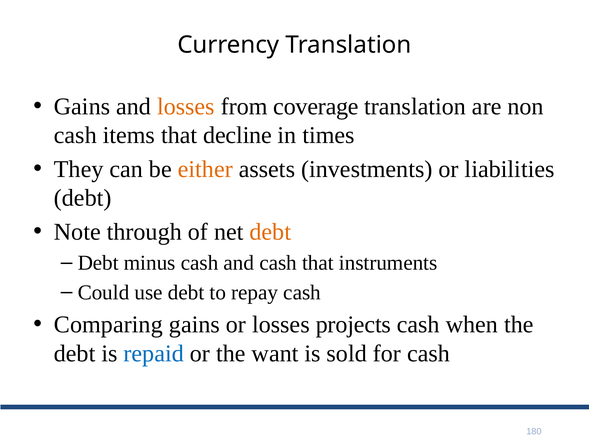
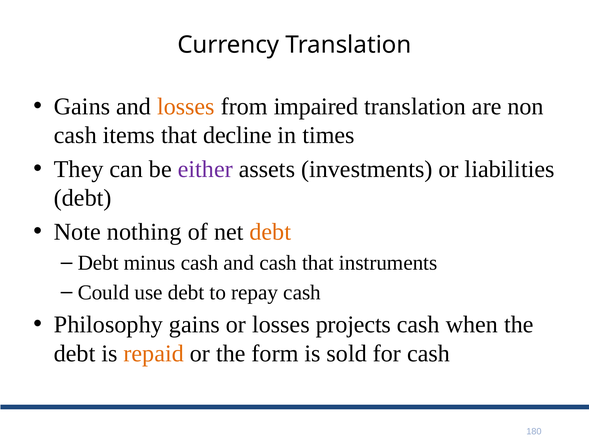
coverage: coverage -> impaired
either colour: orange -> purple
through: through -> nothing
Comparing: Comparing -> Philosophy
repaid colour: blue -> orange
want: want -> form
